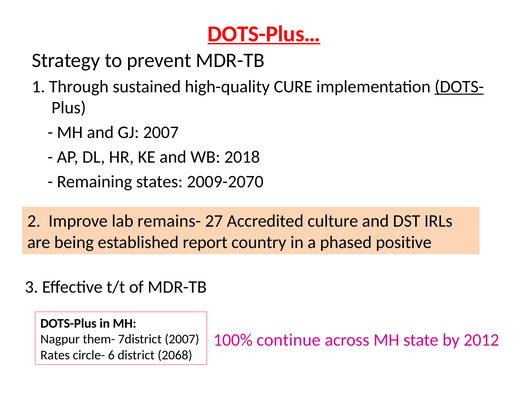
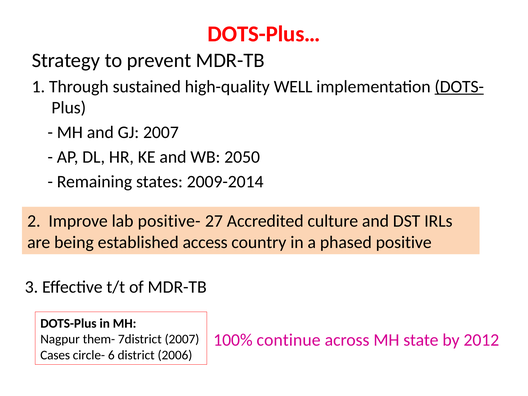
DOTS-Plus… underline: present -> none
CURE: CURE -> WELL
2018: 2018 -> 2050
2009-2070: 2009-2070 -> 2009-2014
remains-: remains- -> positive-
report: report -> access
Rates: Rates -> Cases
2068: 2068 -> 2006
